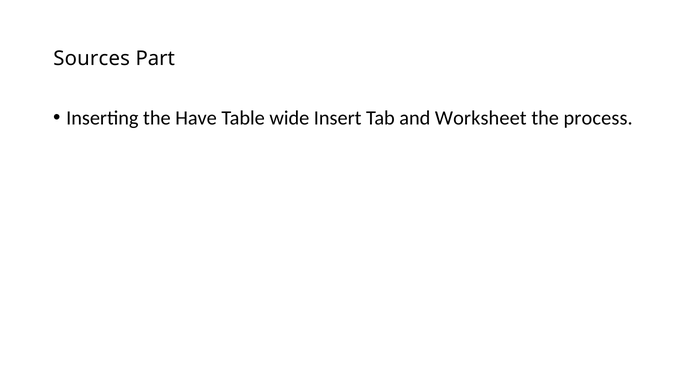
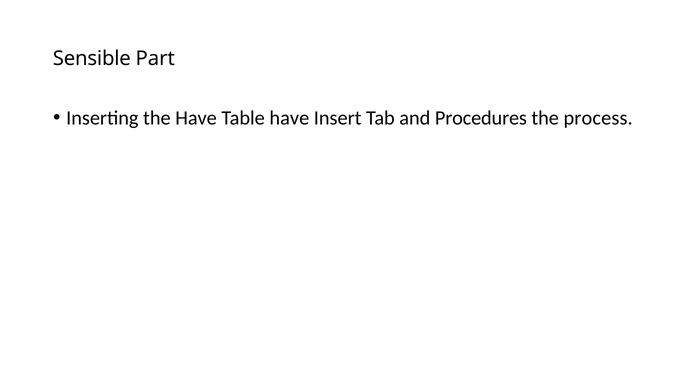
Sources: Sources -> Sensible
Table wide: wide -> have
Worksheet: Worksheet -> Procedures
